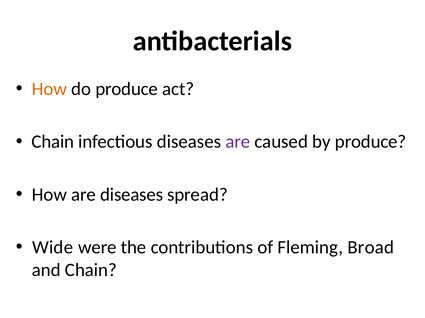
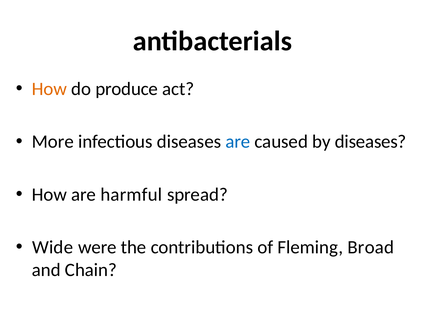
Chain at (53, 142): Chain -> More
are at (238, 142) colour: purple -> blue
by produce: produce -> diseases
are diseases: diseases -> harmful
